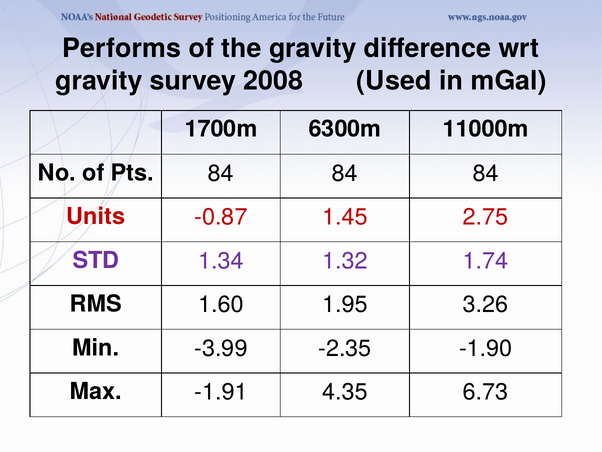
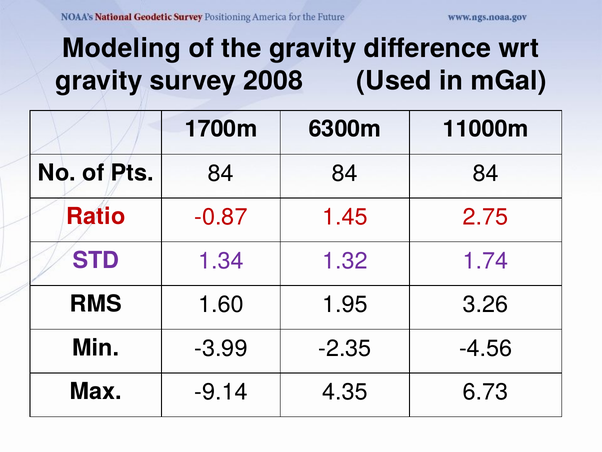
Performs: Performs -> Modeling
Units: Units -> Ratio
-1.90: -1.90 -> -4.56
-1.91: -1.91 -> -9.14
